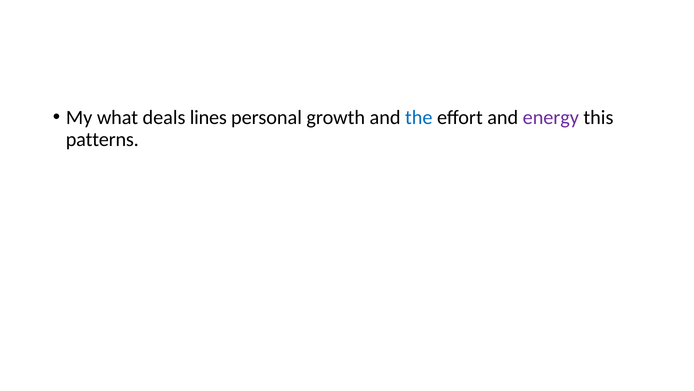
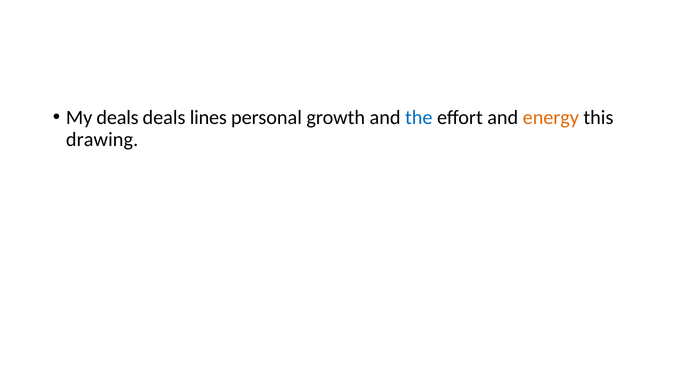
My what: what -> deals
energy colour: purple -> orange
patterns: patterns -> drawing
